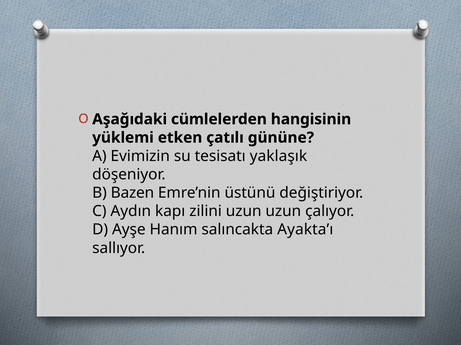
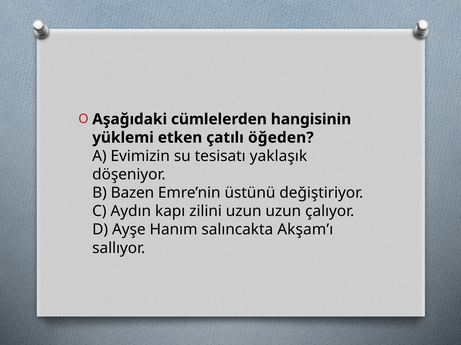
gününe: gününe -> öğeden
Ayakta’ı: Ayakta’ı -> Akşam’ı
